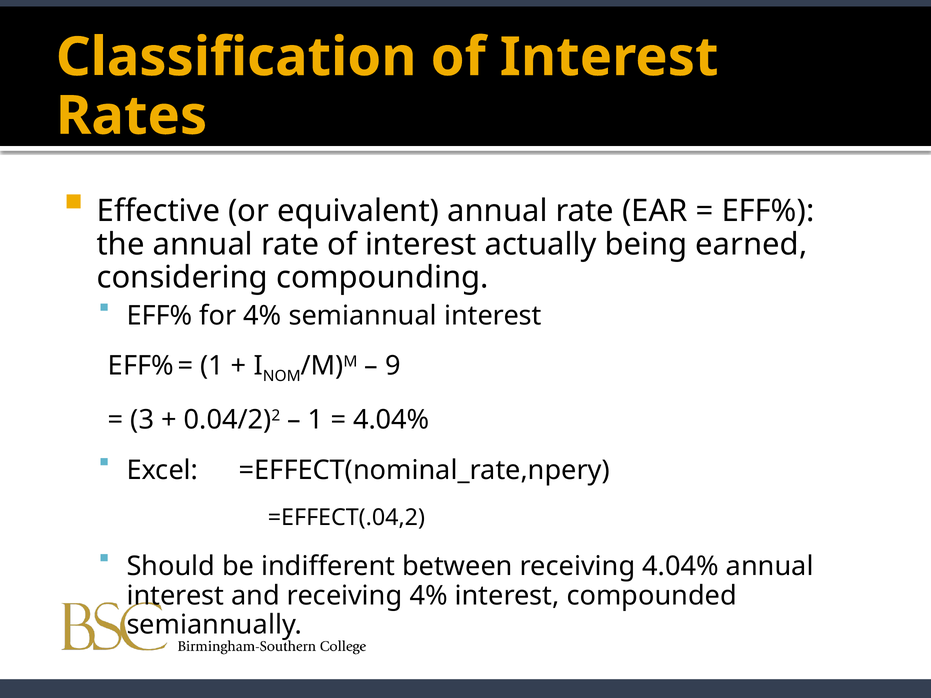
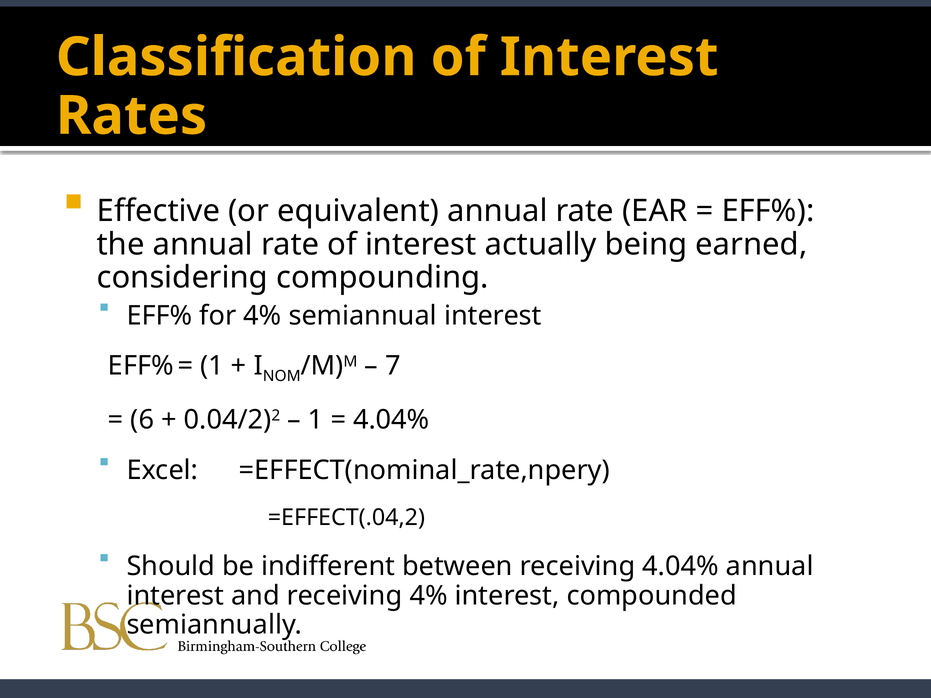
9: 9 -> 7
3: 3 -> 6
